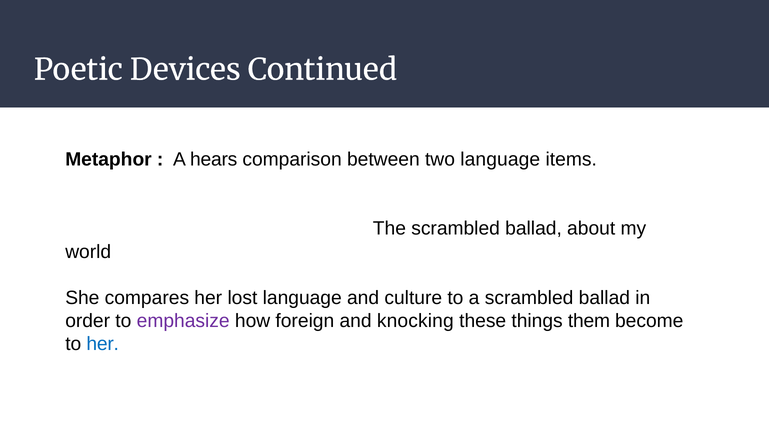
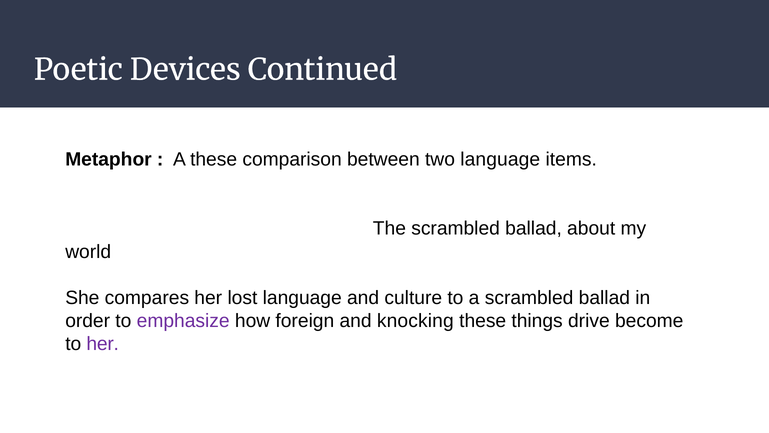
A hears: hears -> these
them: them -> drive
her at (103, 344) colour: blue -> purple
